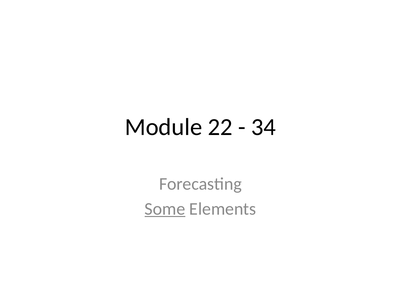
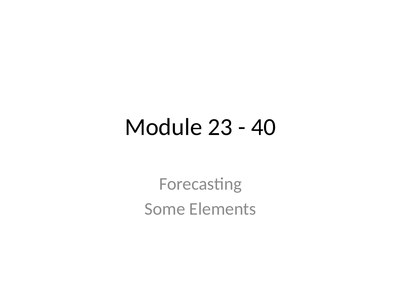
22: 22 -> 23
34: 34 -> 40
Some underline: present -> none
